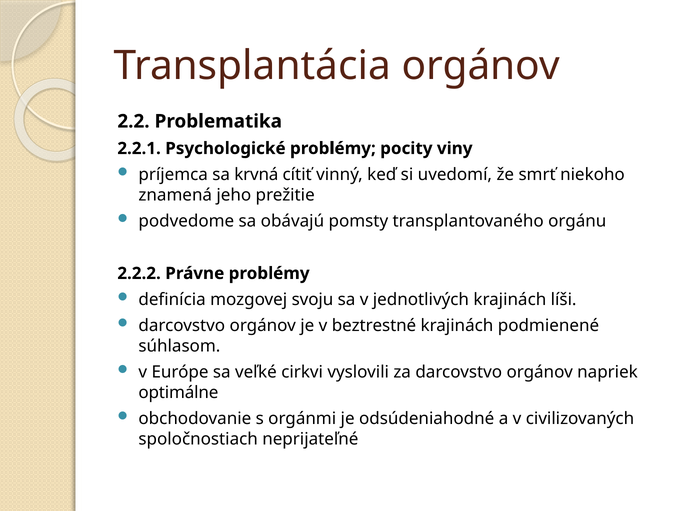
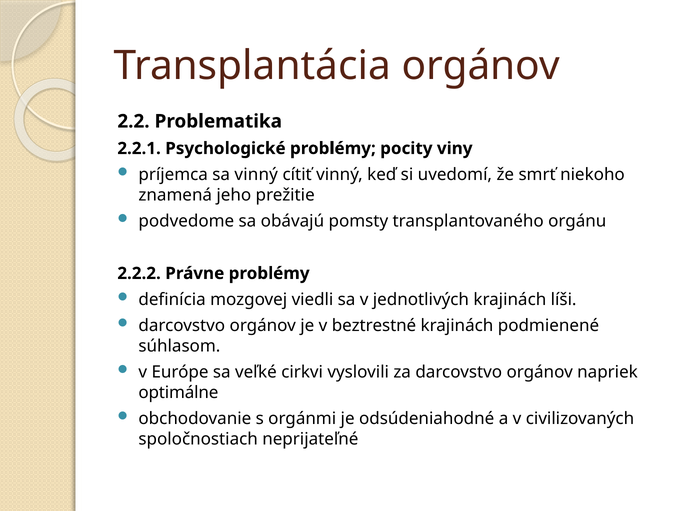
sa krvná: krvná -> vinný
svoju: svoju -> viedli
